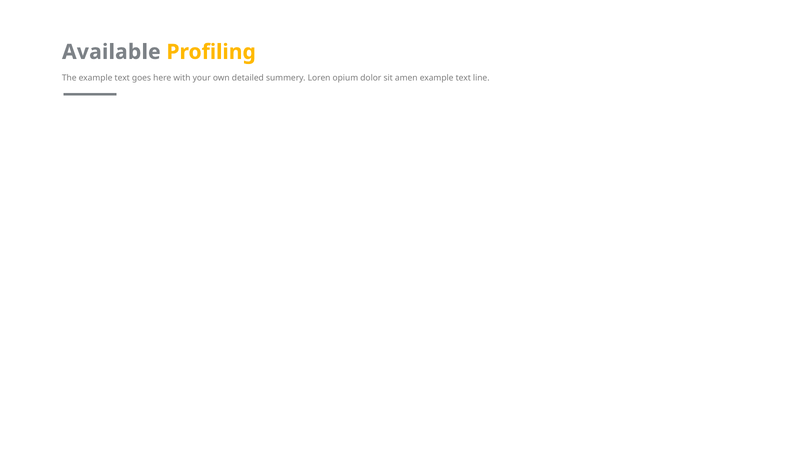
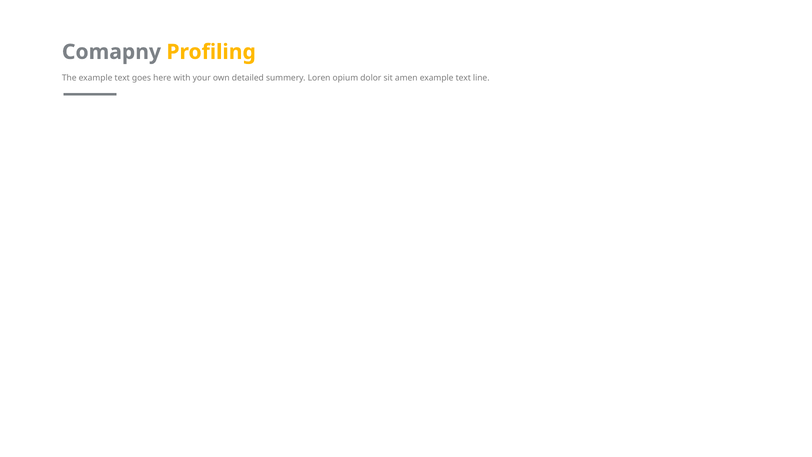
Available: Available -> Comapny
